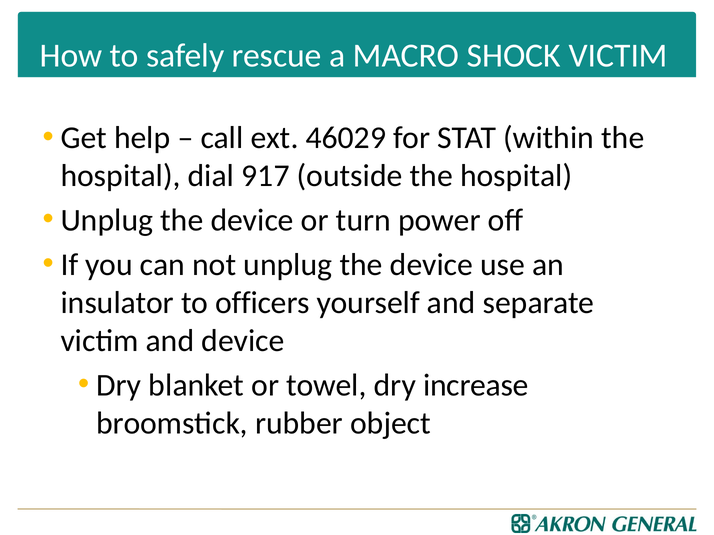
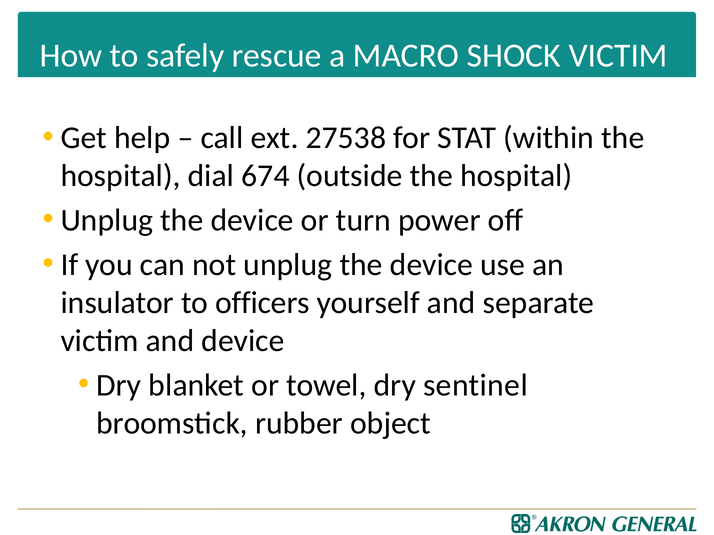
46029: 46029 -> 27538
917: 917 -> 674
increase: increase -> sentinel
